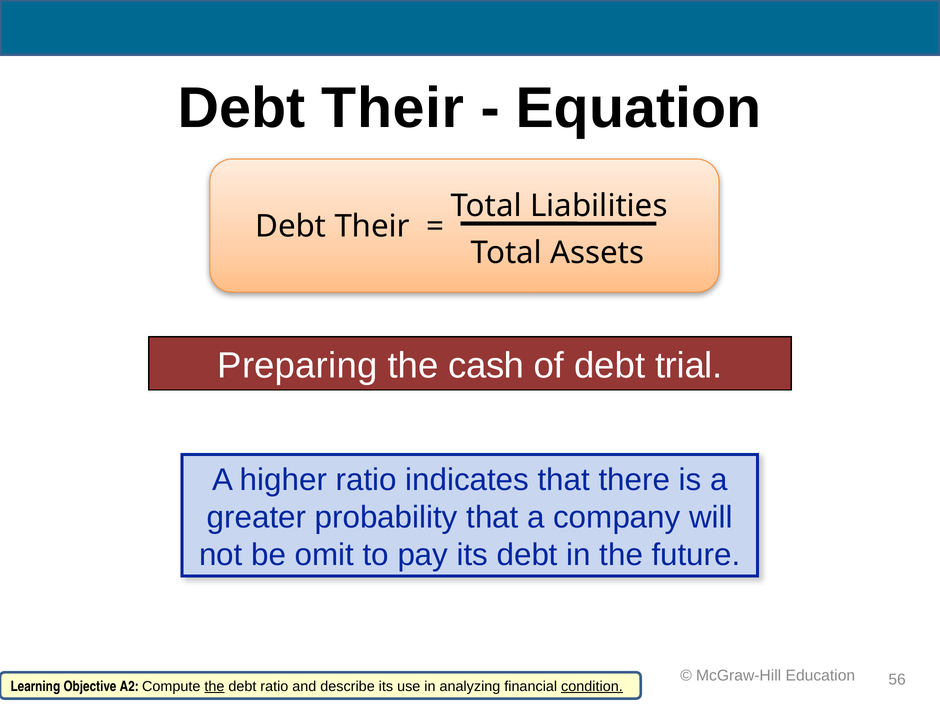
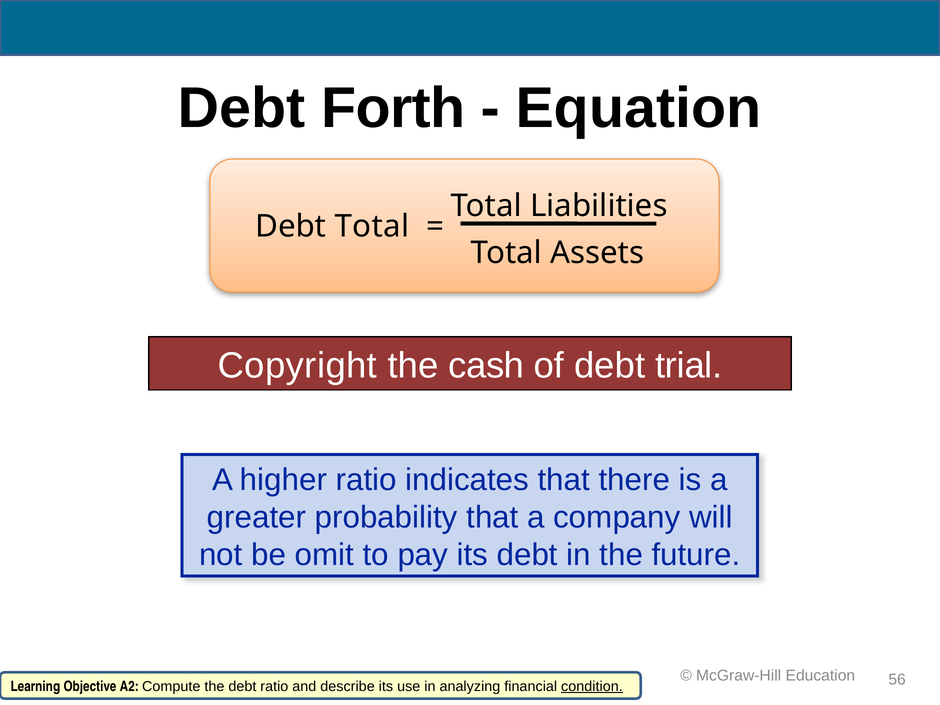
Their at (393, 108): Their -> Forth
Their at (372, 226): Their -> Total
Preparing: Preparing -> Copyright
the at (214, 686) underline: present -> none
